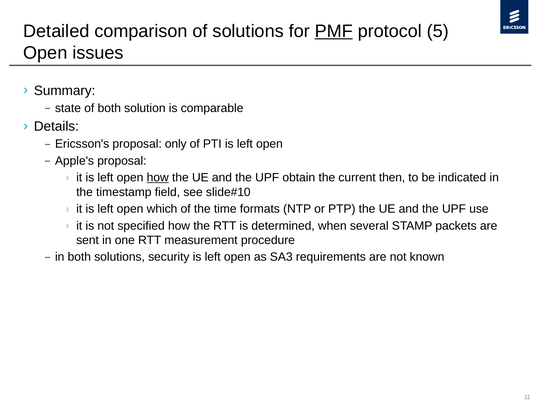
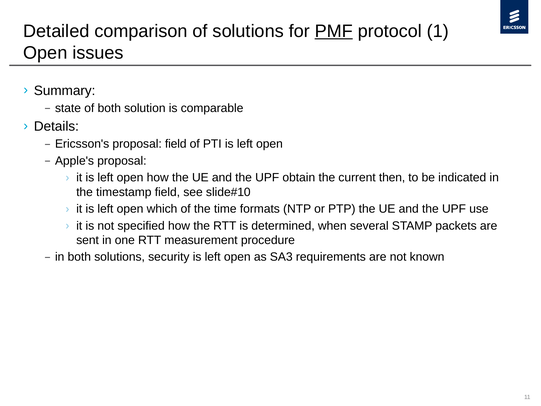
5: 5 -> 1
proposal only: only -> field
how at (158, 178) underline: present -> none
